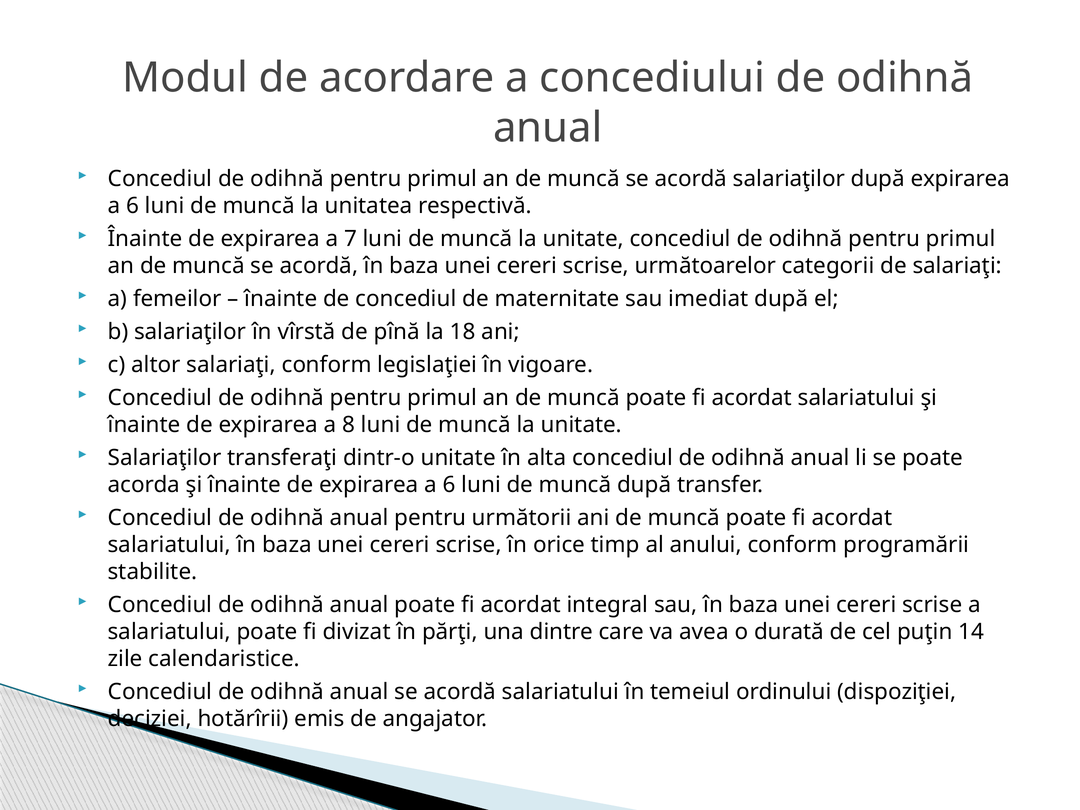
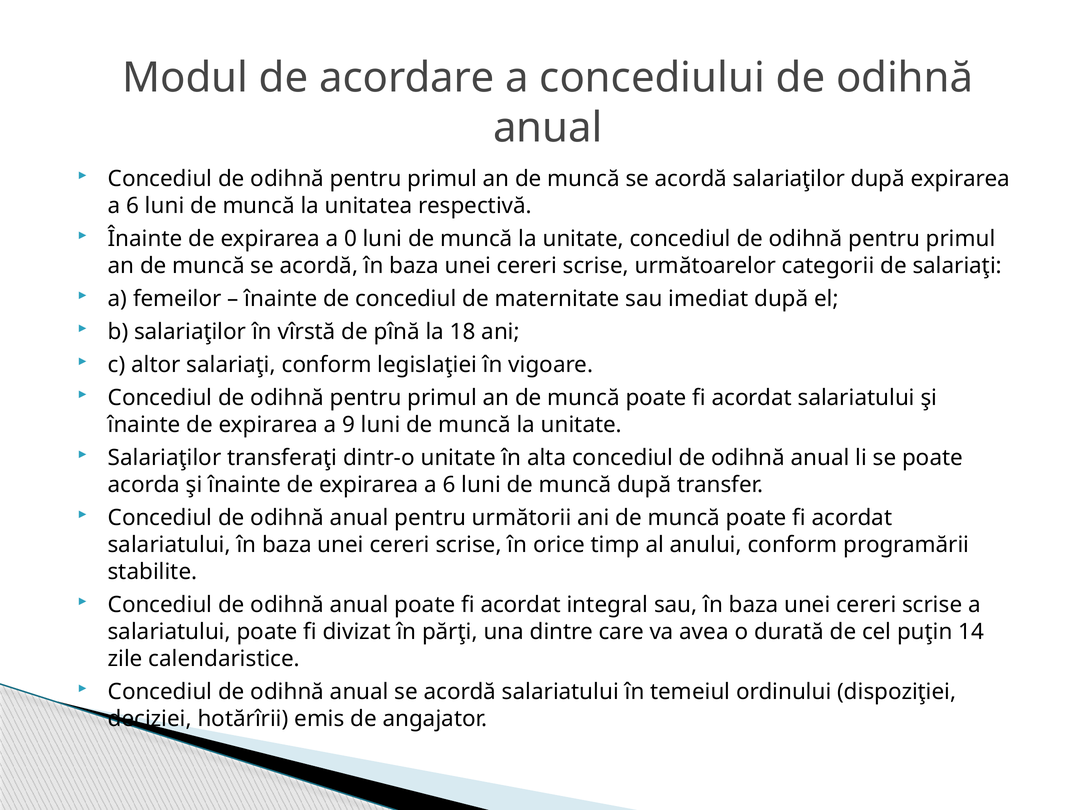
7: 7 -> 0
8: 8 -> 9
